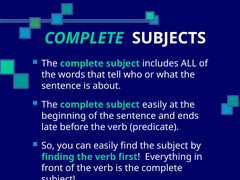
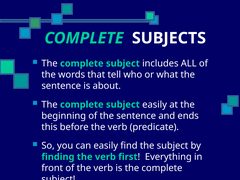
late: late -> this
